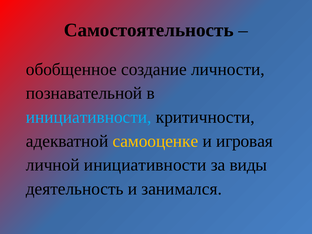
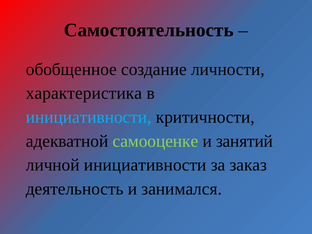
познавательной: познавательной -> характеристика
самооценке colour: yellow -> light green
игровая: игровая -> занятий
виды: виды -> заказ
